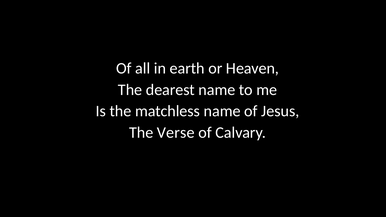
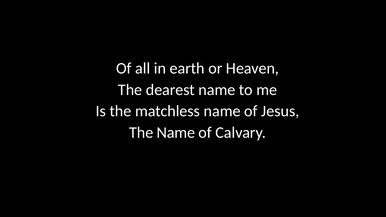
The Verse: Verse -> Name
